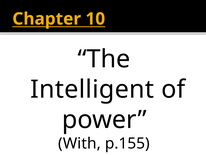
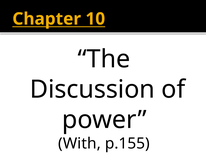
Intelligent: Intelligent -> Discussion
